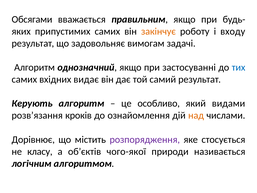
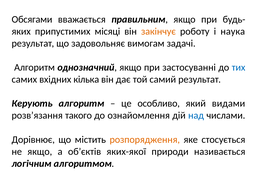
припустимих самих: самих -> місяці
входу: входу -> наука
видає: видає -> кілька
кроків: кроків -> такого
над colour: orange -> blue
розпорядження colour: purple -> orange
не класу: класу -> якщо
чого-якої: чого-якої -> яких-якої
